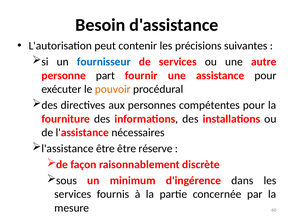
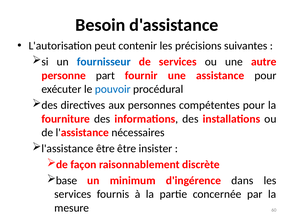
pouvoir colour: orange -> blue
réserve: réserve -> insister
sous: sous -> base
